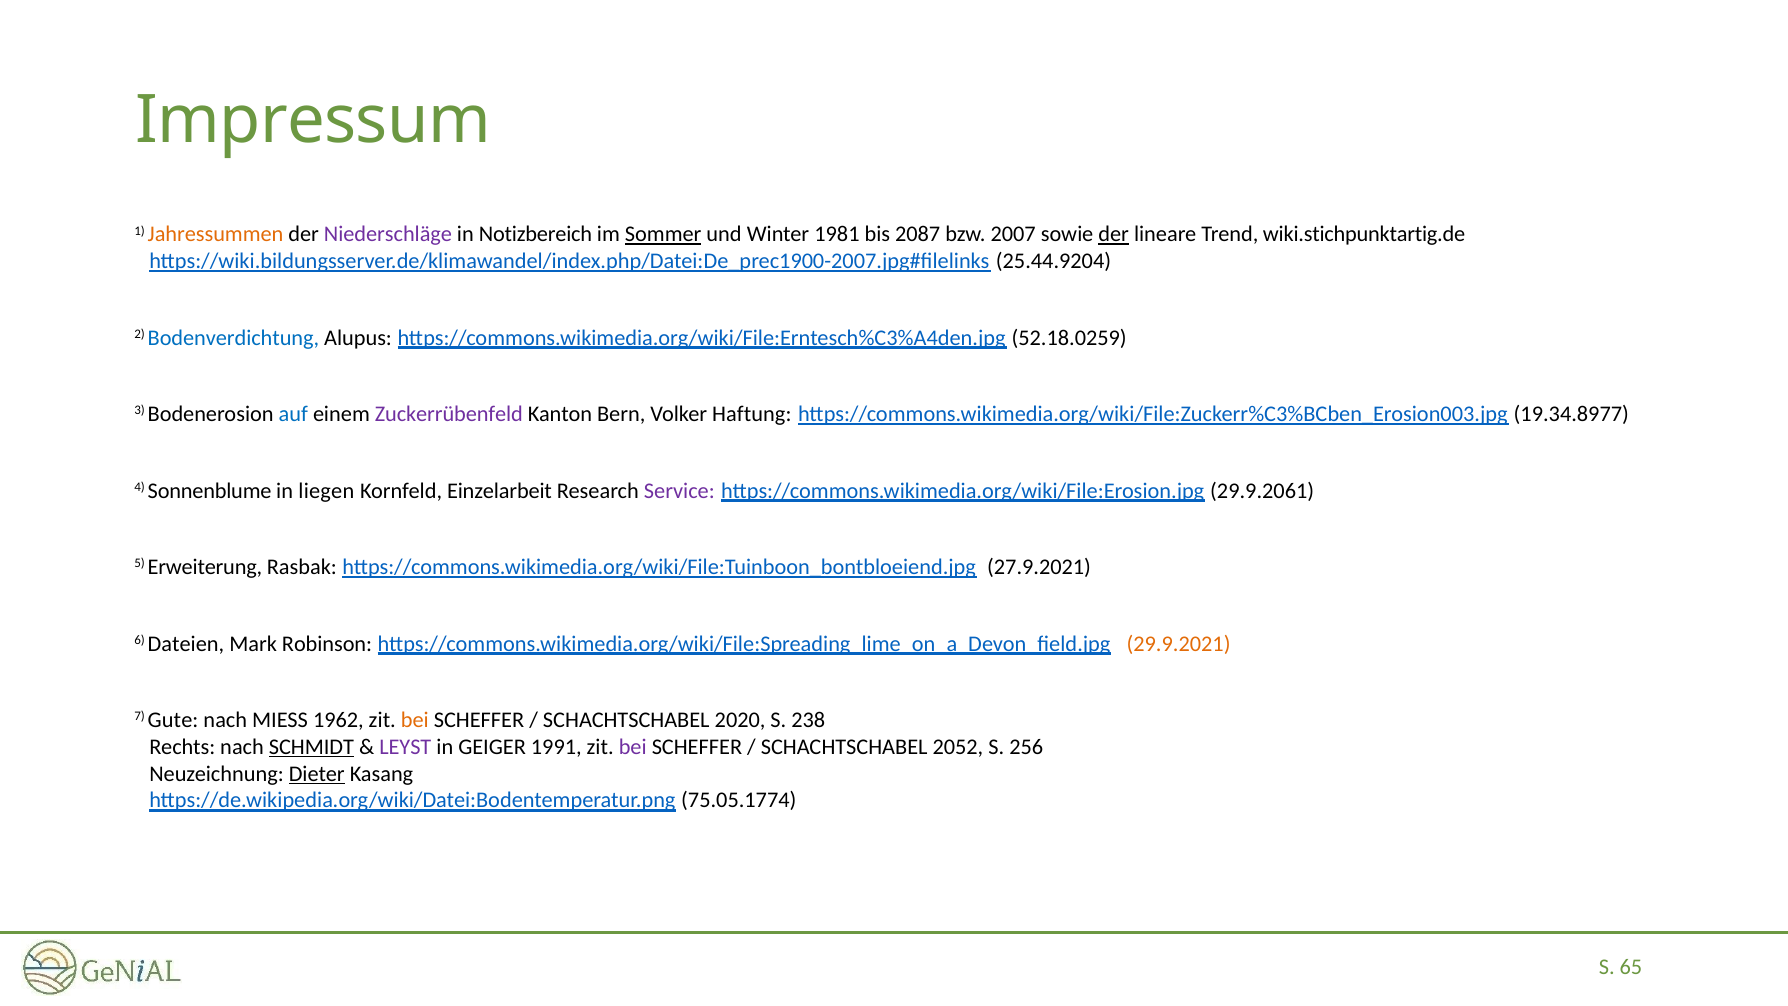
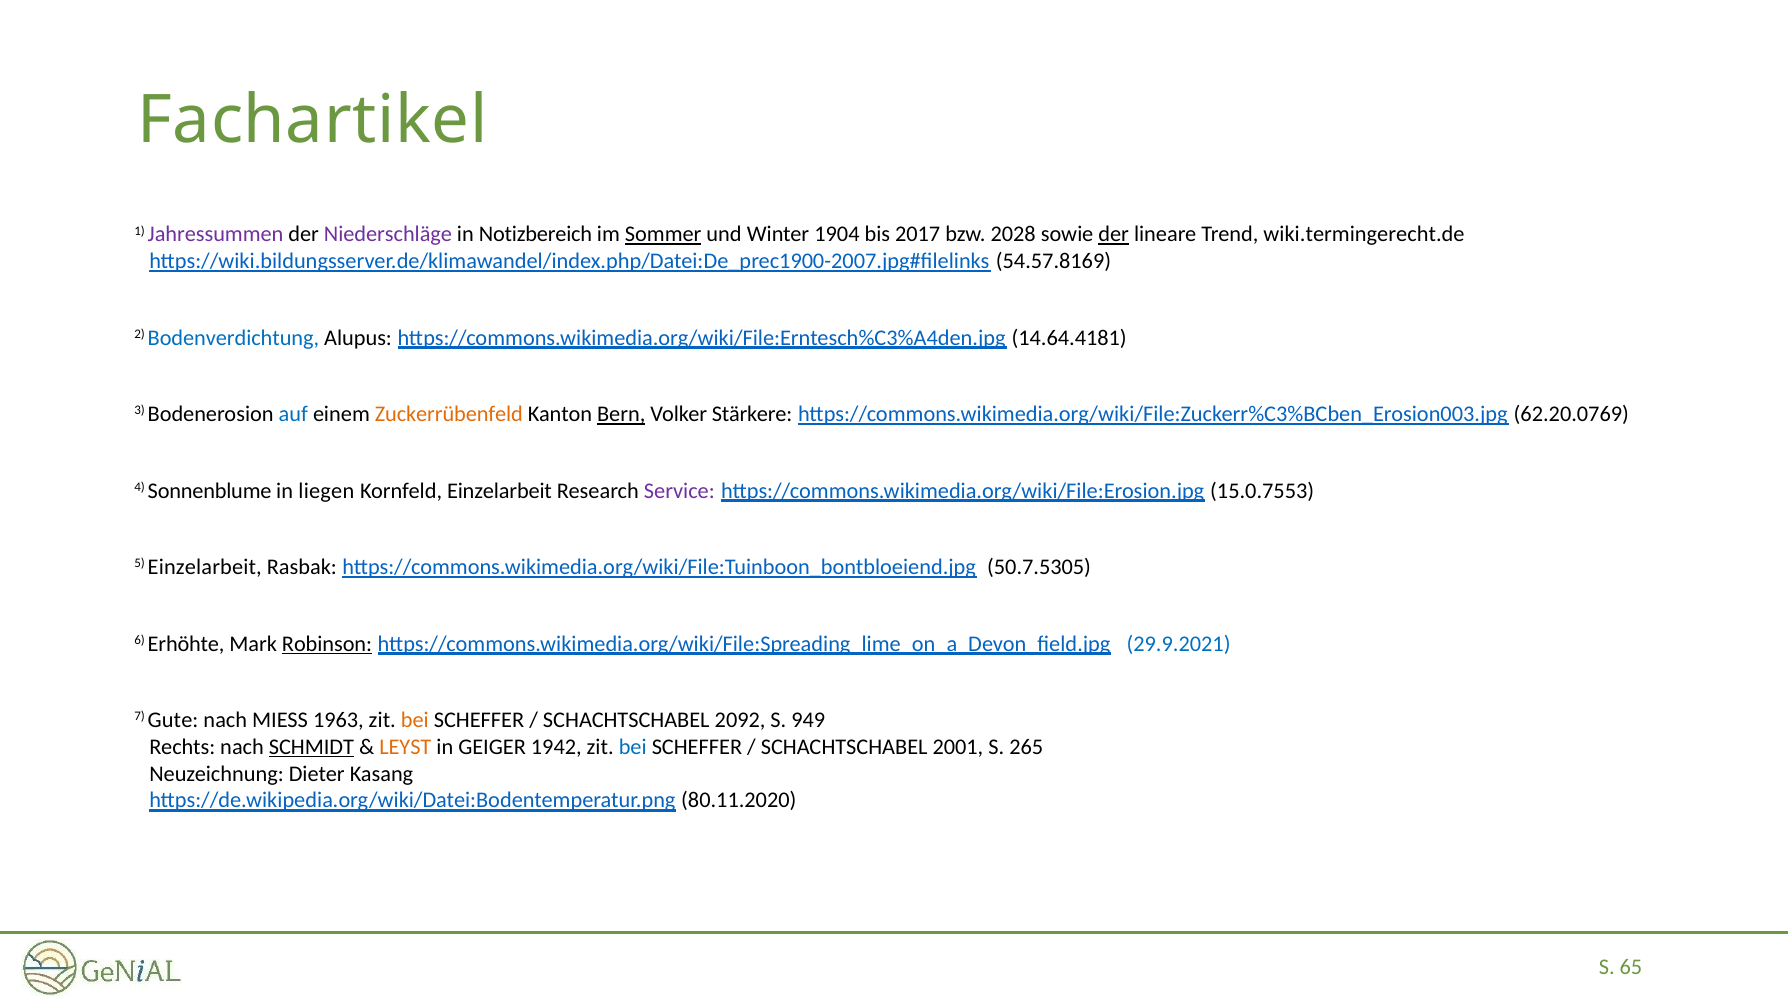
Impressum: Impressum -> Fachartikel
Jahressummen colour: orange -> purple
1981: 1981 -> 1904
2087: 2087 -> 2017
2007: 2007 -> 2028
wiki.stichpunktartig.de: wiki.stichpunktartig.de -> wiki.termingerecht.de
25.44.9204: 25.44.9204 -> 54.57.8169
52.18.0259: 52.18.0259 -> 14.64.4181
Zuckerrübenfeld colour: purple -> orange
Bern underline: none -> present
Haftung: Haftung -> Stärkere
19.34.8977: 19.34.8977 -> 62.20.0769
29.9.2061: 29.9.2061 -> 15.0.7553
5 Erweiterung: Erweiterung -> Einzelarbeit
27.9.2021: 27.9.2021 -> 50.7.5305
Dateien: Dateien -> Erhöhte
Robinson underline: none -> present
29.9.2021 colour: orange -> blue
1962: 1962 -> 1963
2020: 2020 -> 2092
238: 238 -> 949
LEYST colour: purple -> orange
1991: 1991 -> 1942
bei at (633, 747) colour: purple -> blue
2052: 2052 -> 2001
256: 256 -> 265
Dieter underline: present -> none
75.05.1774: 75.05.1774 -> 80.11.2020
